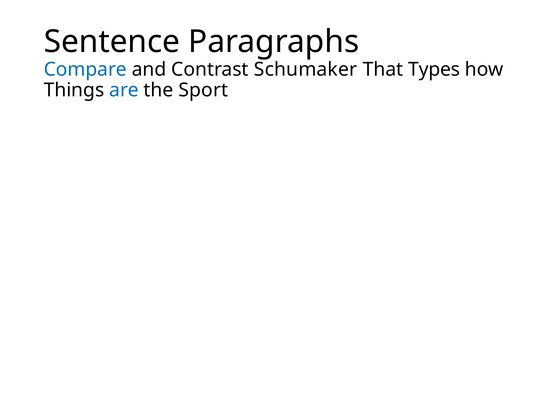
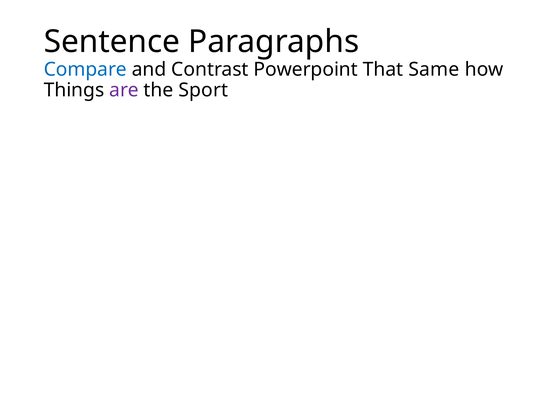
Schumaker: Schumaker -> Powerpoint
Types: Types -> Same
are colour: blue -> purple
